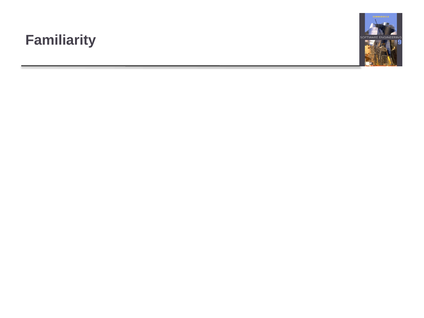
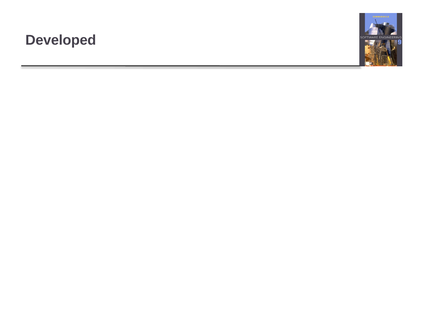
Familiarity at (61, 40): Familiarity -> Developed
